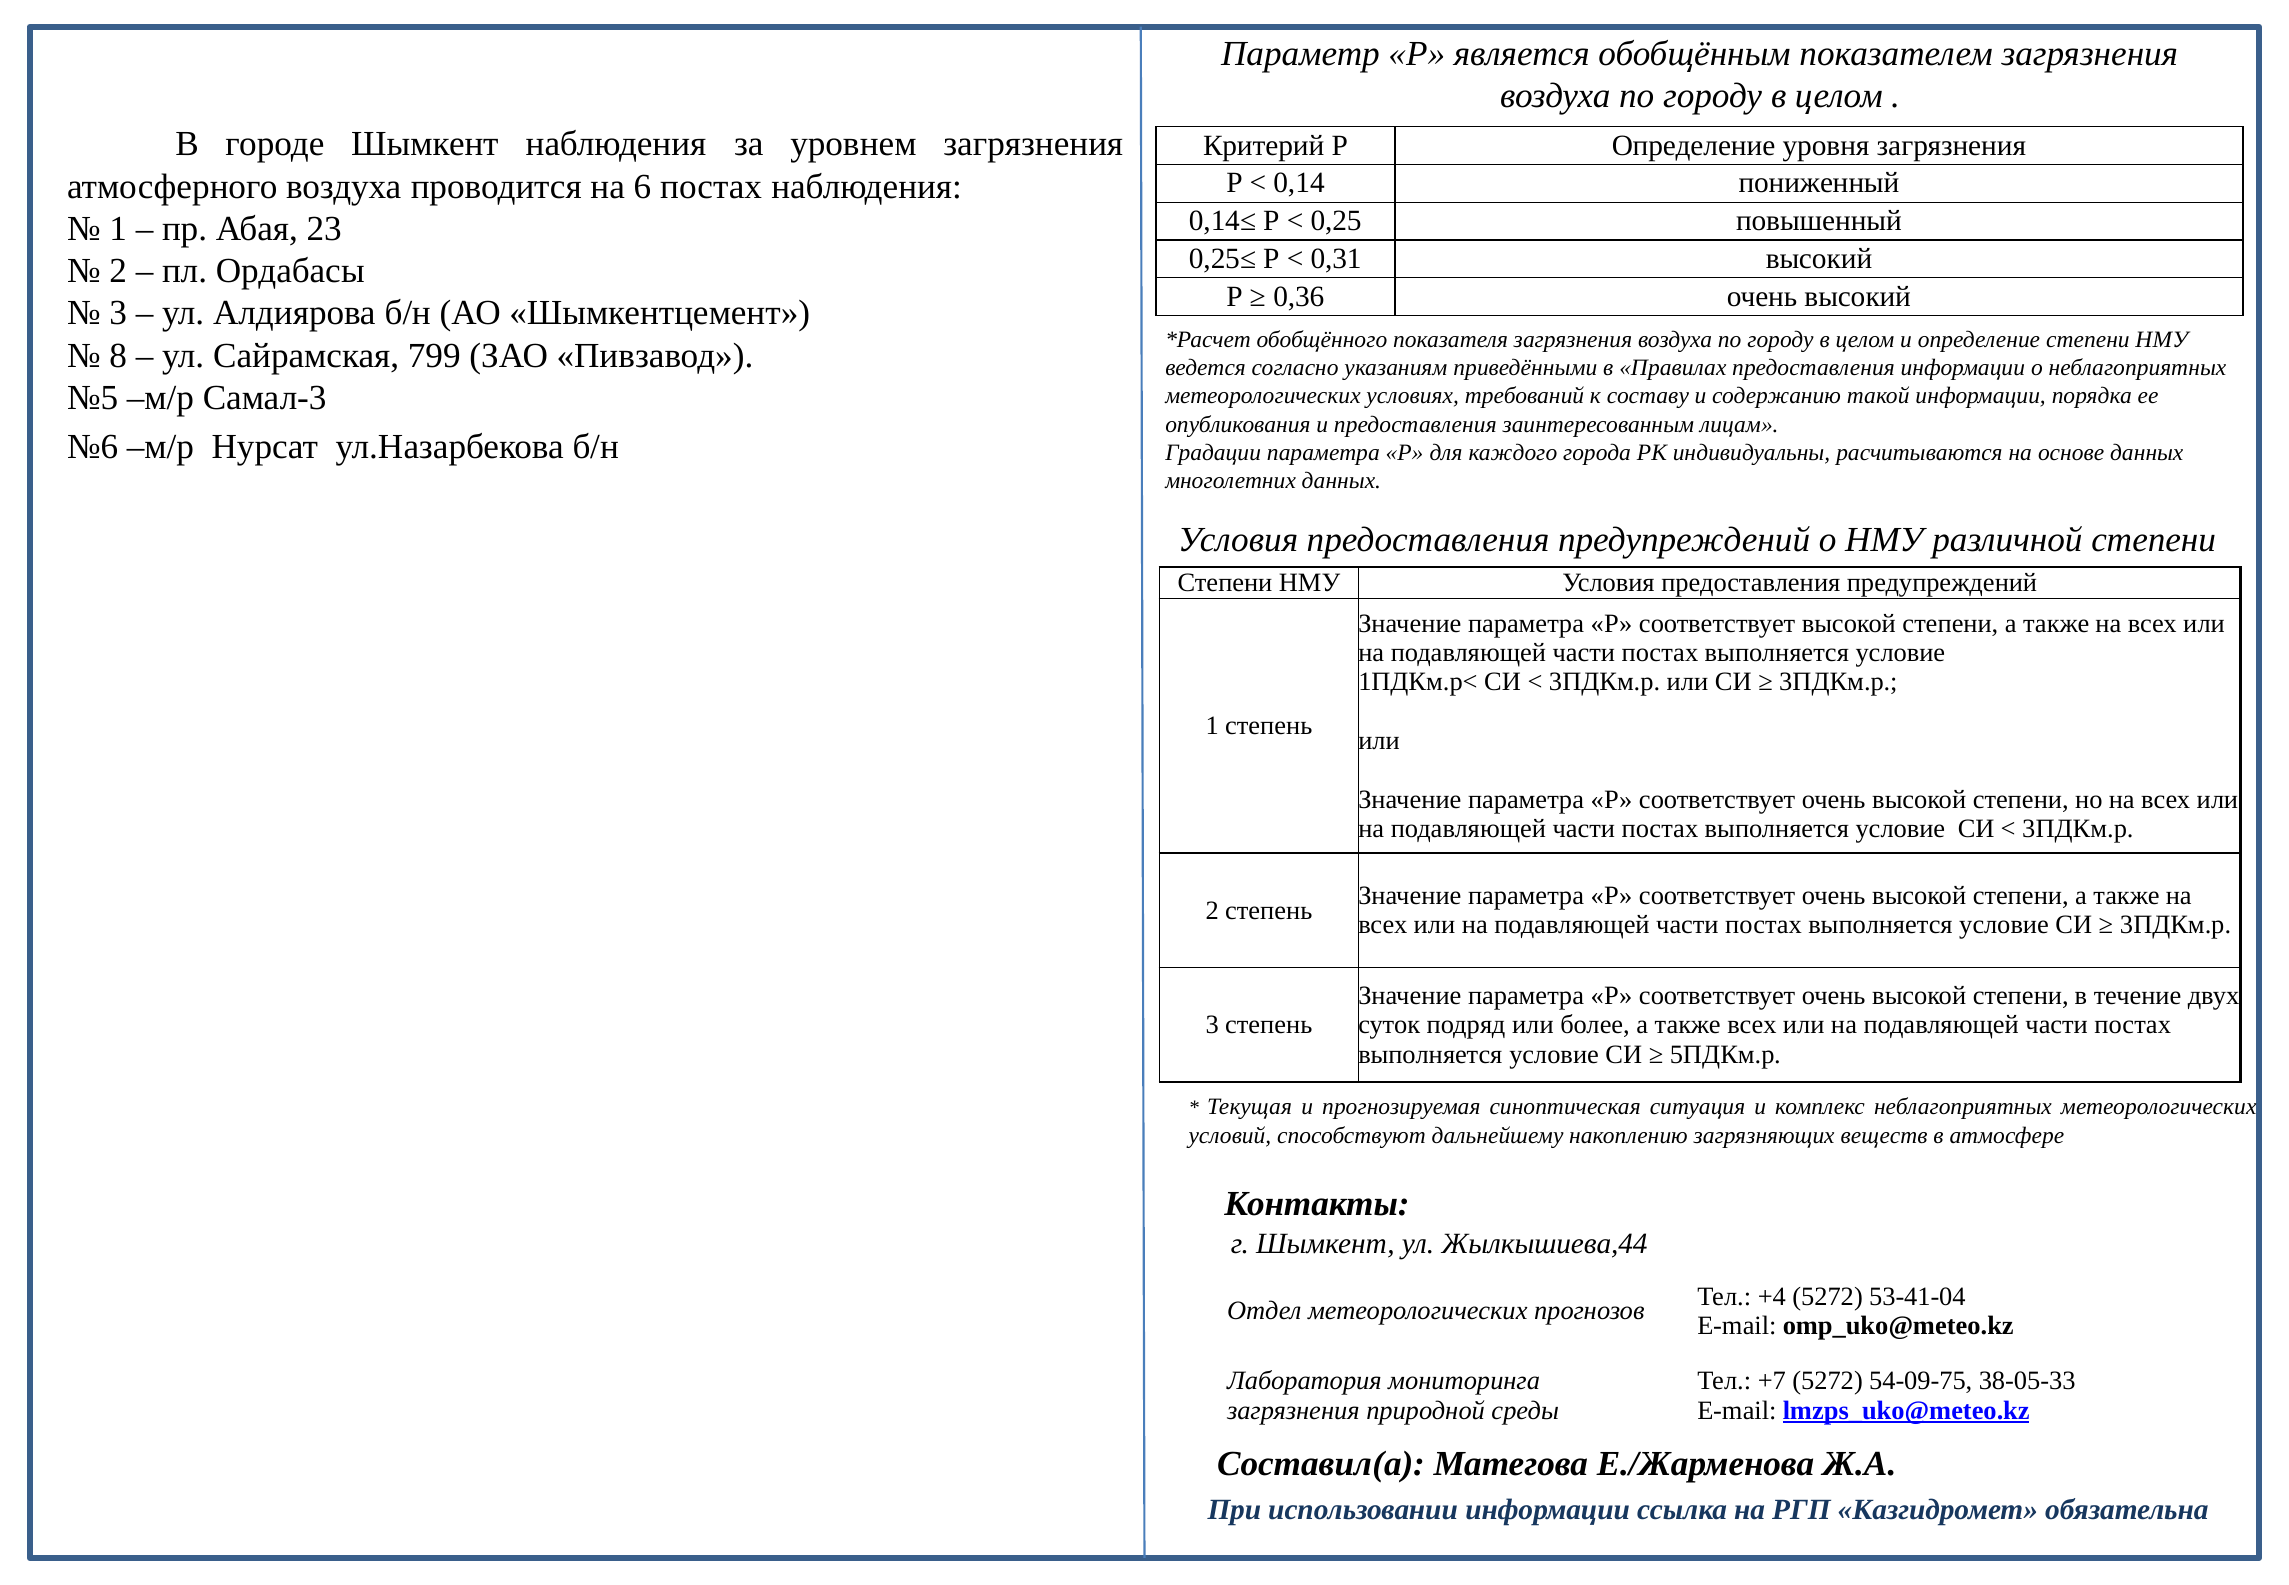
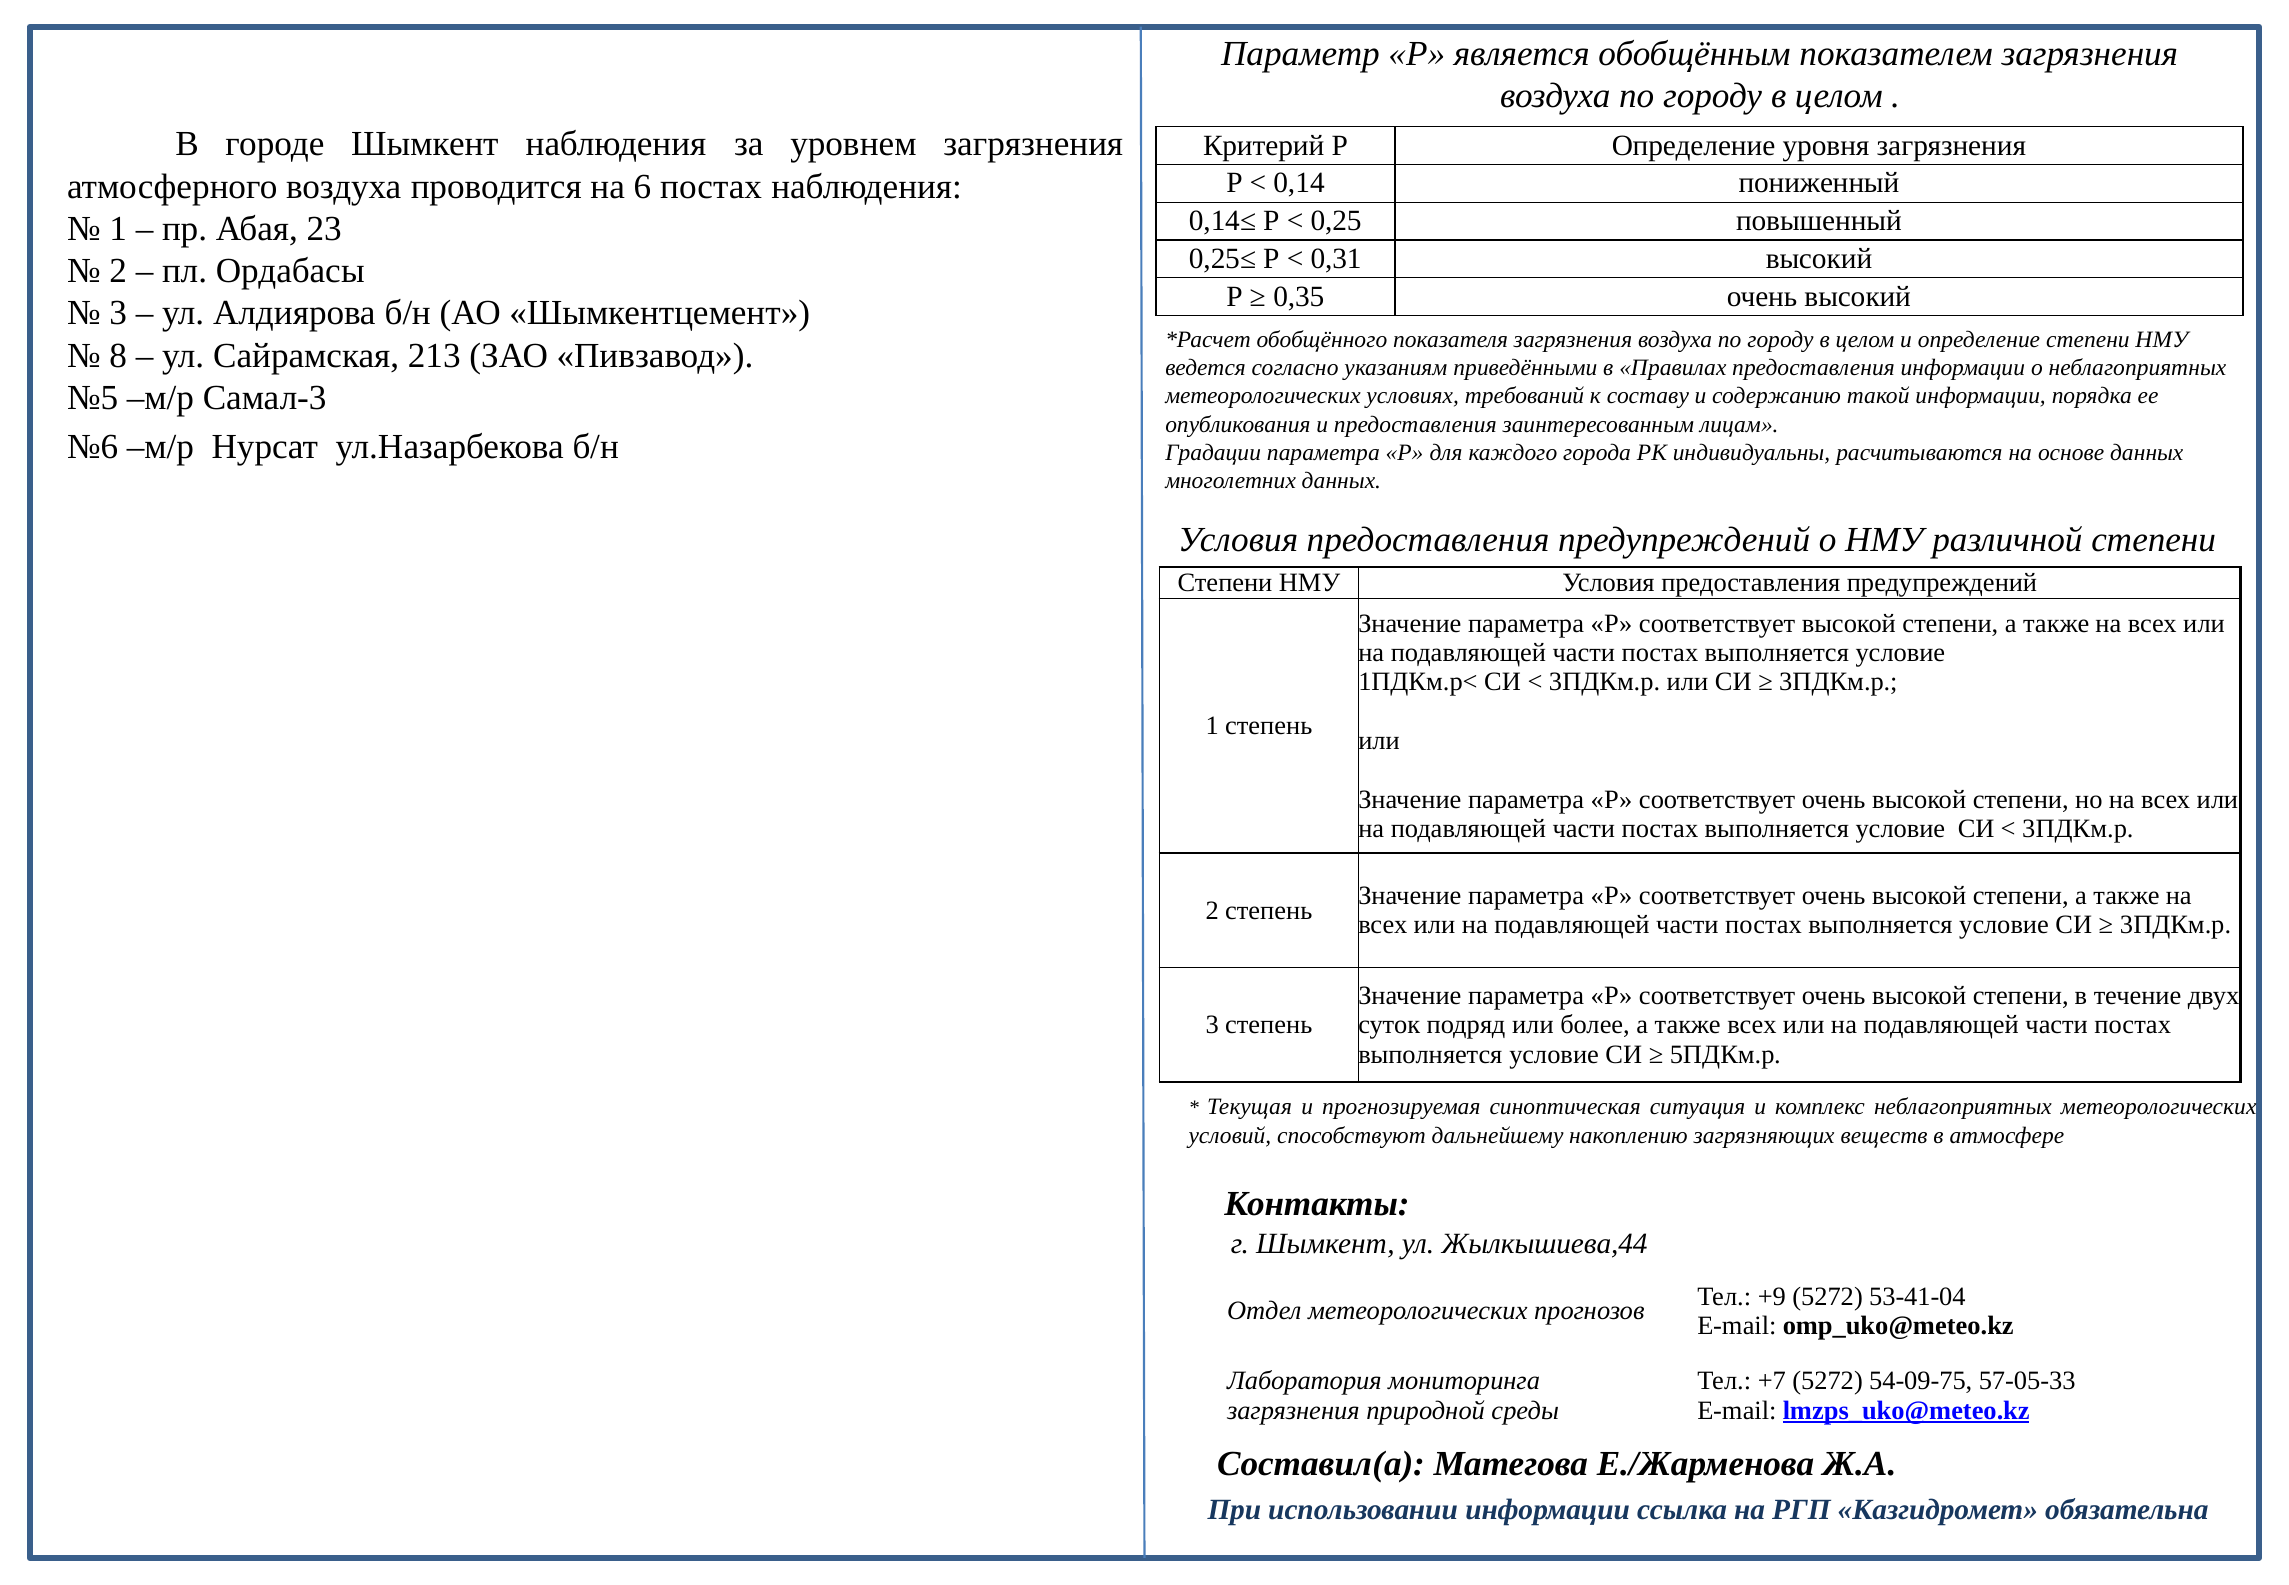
0,36: 0,36 -> 0,35
799: 799 -> 213
+4: +4 -> +9
38-05-33: 38-05-33 -> 57-05-33
